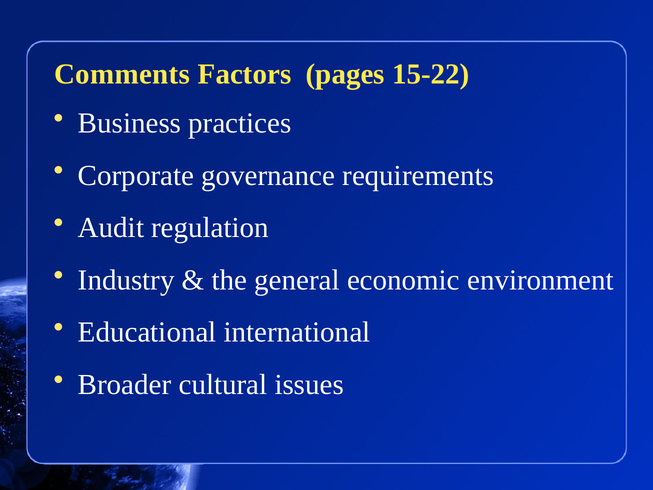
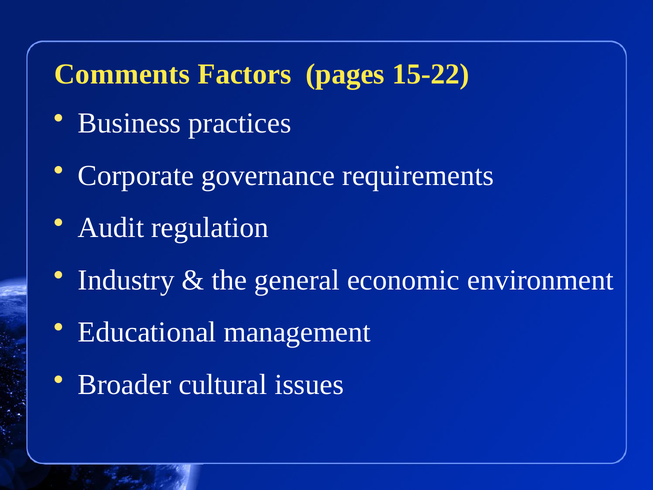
international: international -> management
